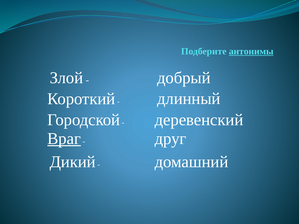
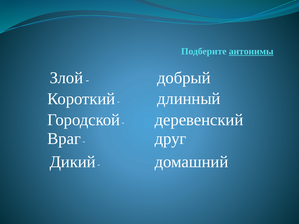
Враг underline: present -> none
